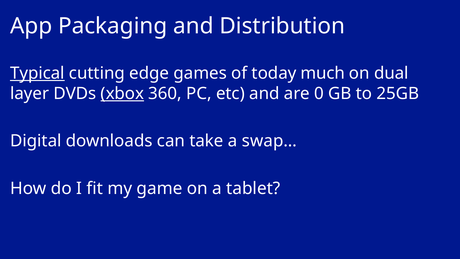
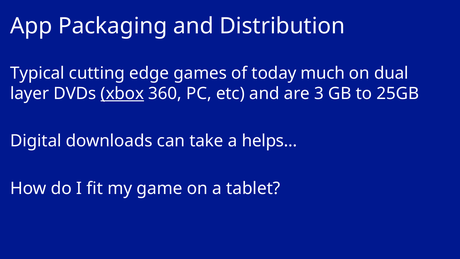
Typical underline: present -> none
0: 0 -> 3
swap…: swap… -> helps…
